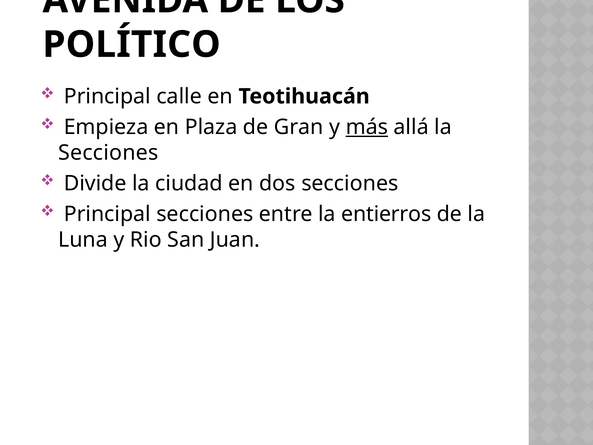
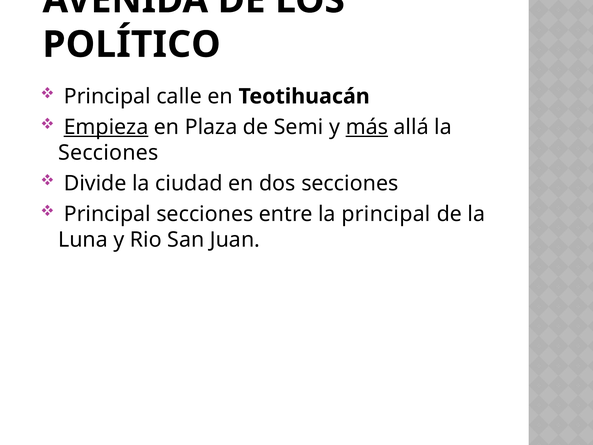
Empieza underline: none -> present
Gran: Gran -> Semi
la entierros: entierros -> principal
